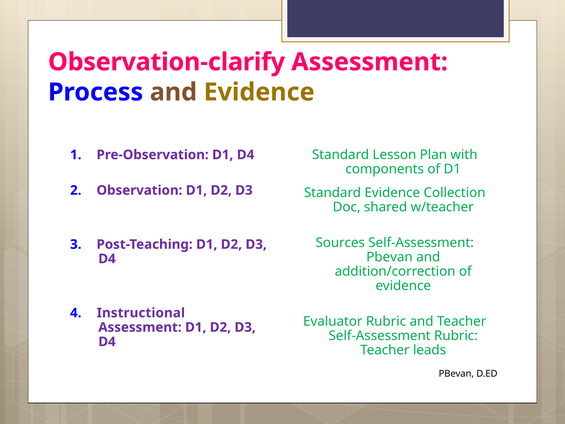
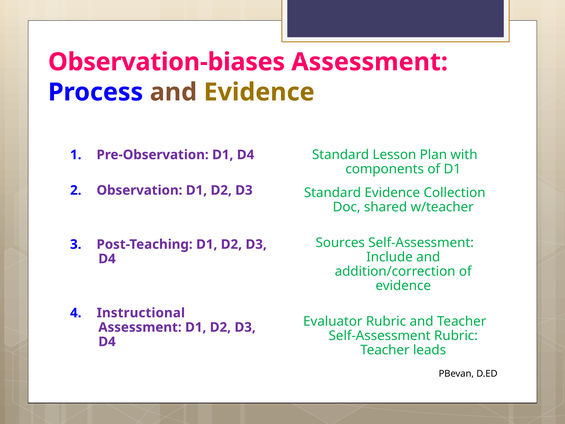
Observation-clarify: Observation-clarify -> Observation-biases
Pbevan at (390, 257): Pbevan -> Include
